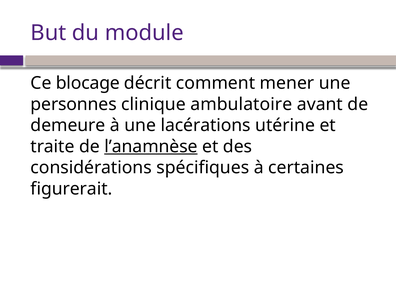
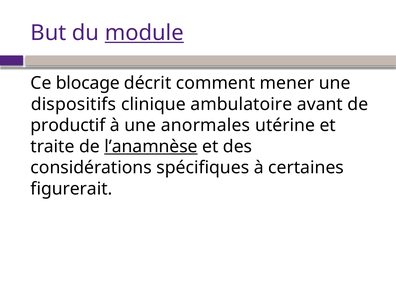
module underline: none -> present
personnes: personnes -> dispositifs
demeure: demeure -> productif
lacérations: lacérations -> anormales
